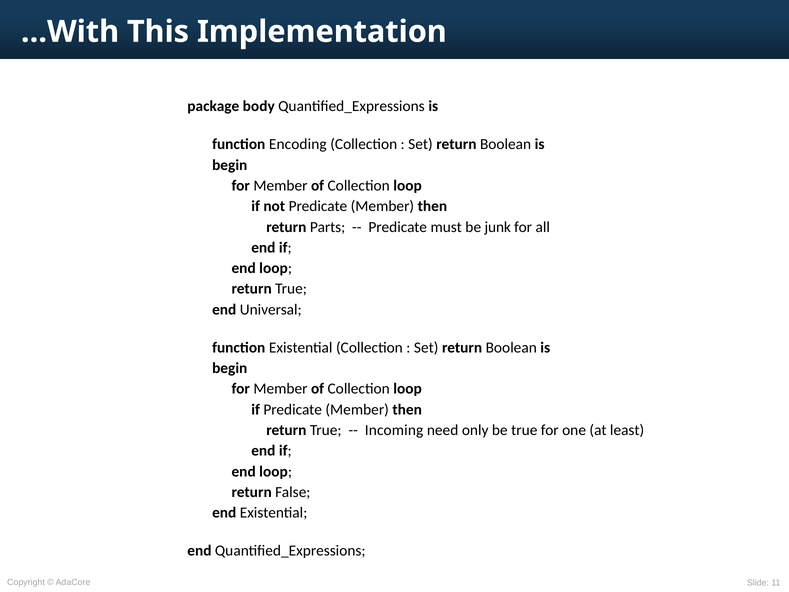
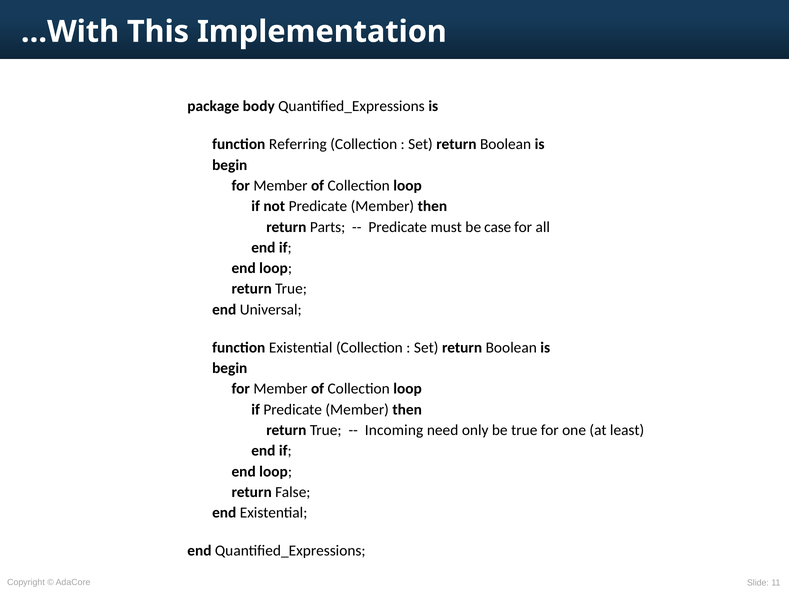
Encoding: Encoding -> Referring
junk: junk -> case
